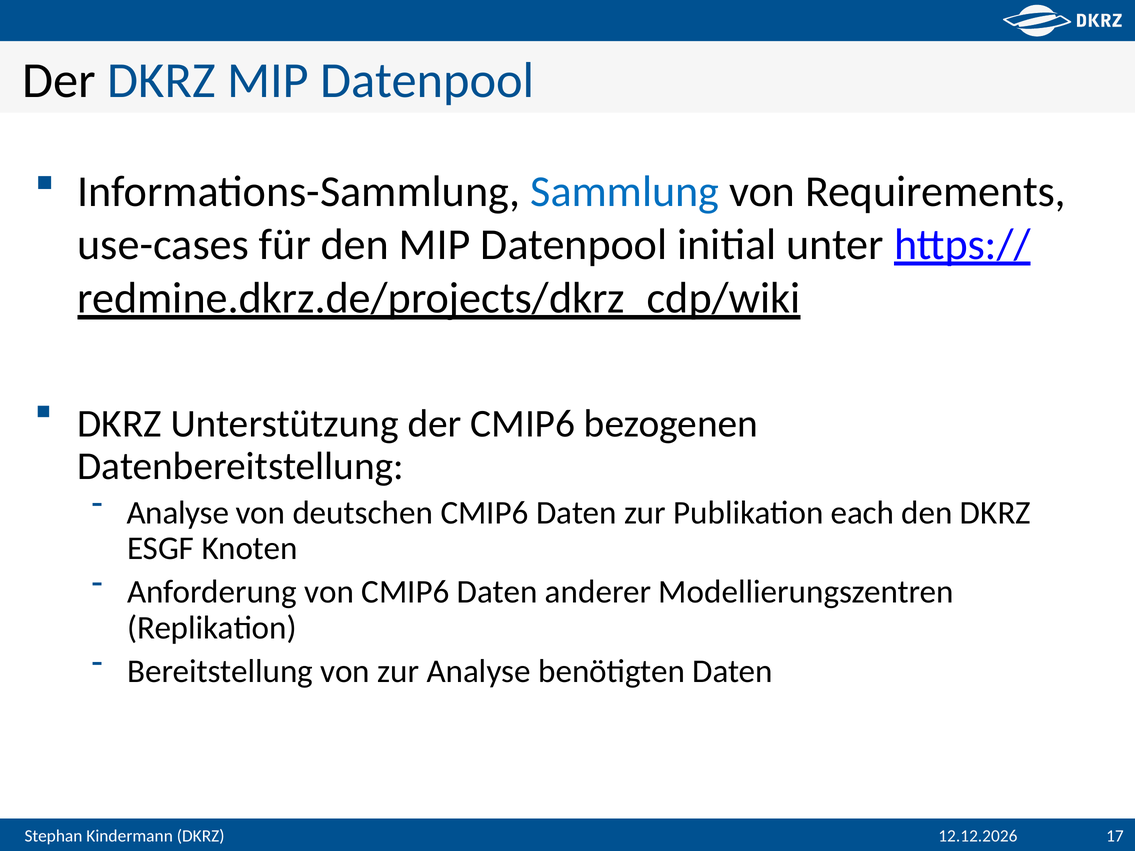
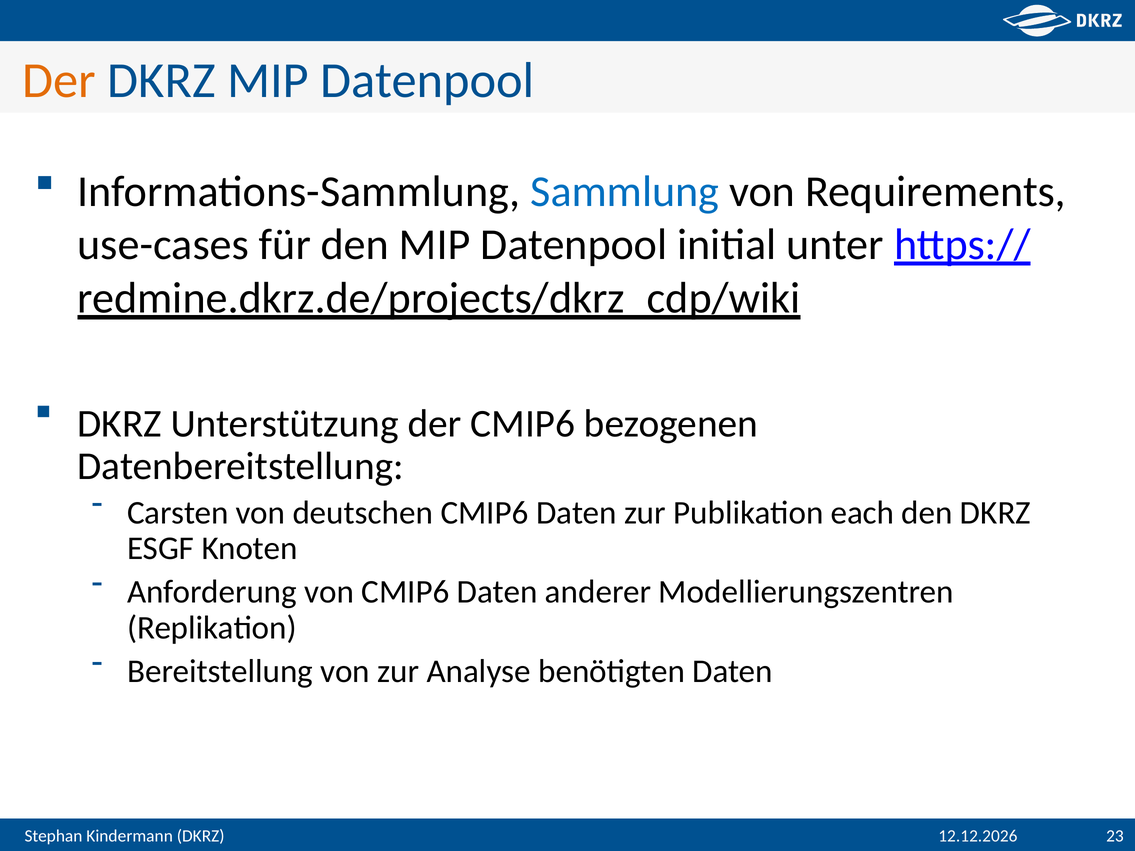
Der at (59, 81) colour: black -> orange
Analyse at (178, 513): Analyse -> Carsten
17: 17 -> 23
